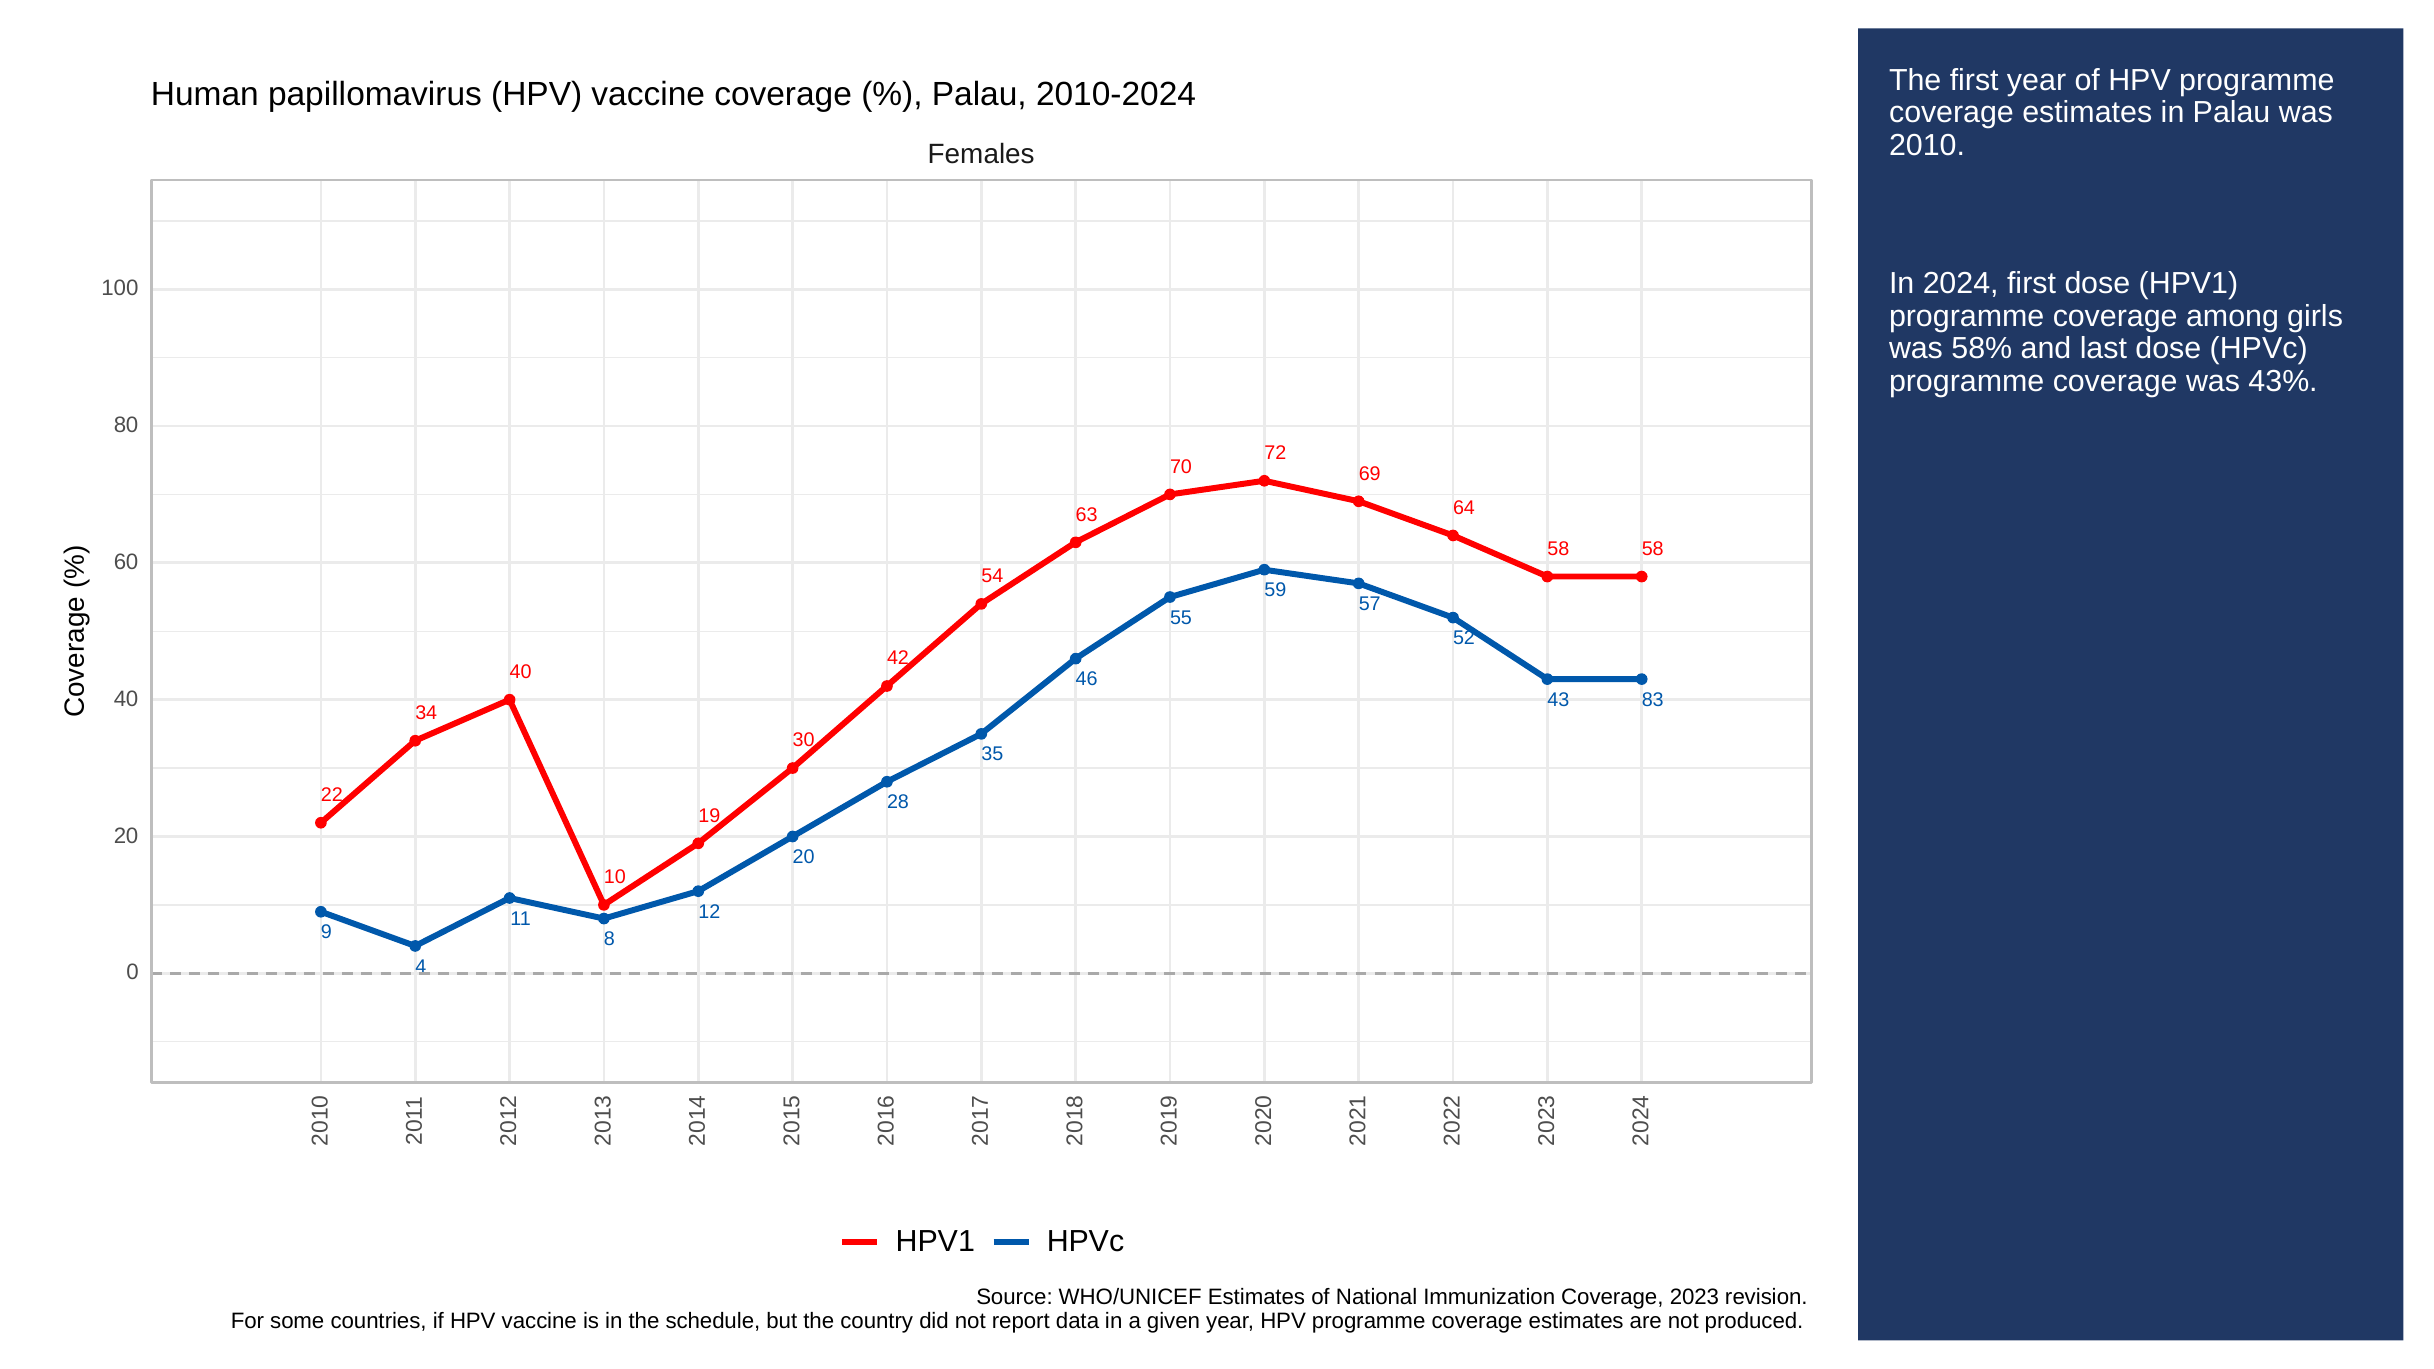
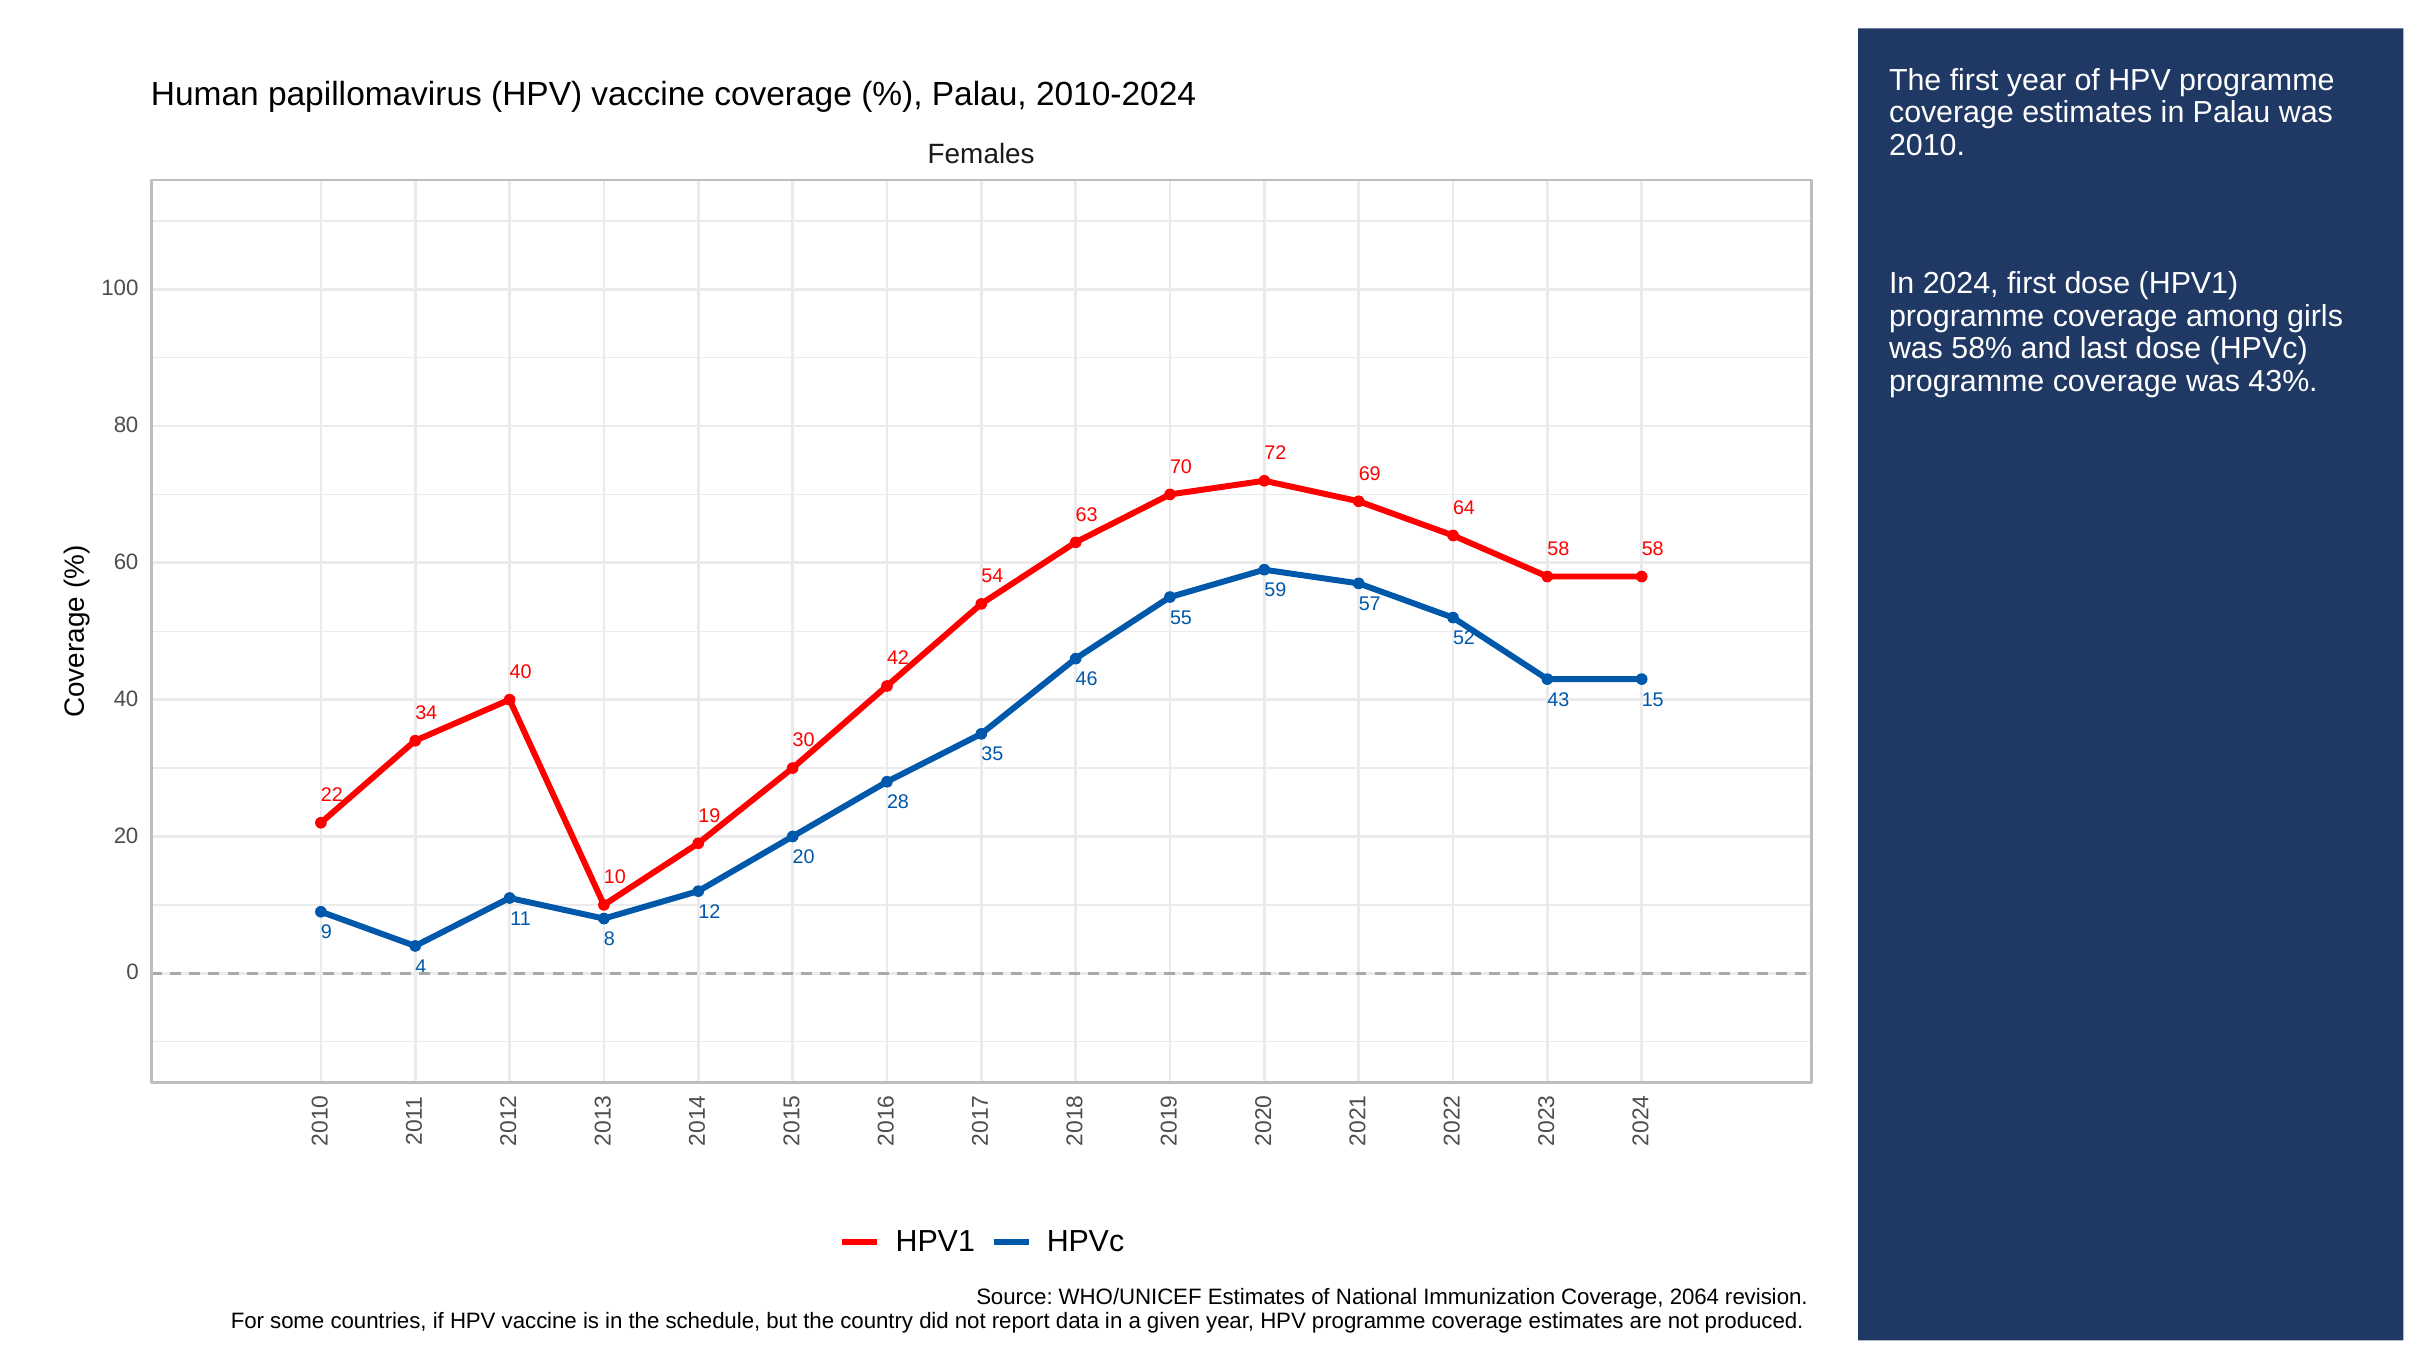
83: 83 -> 15
2023: 2023 -> 2064
